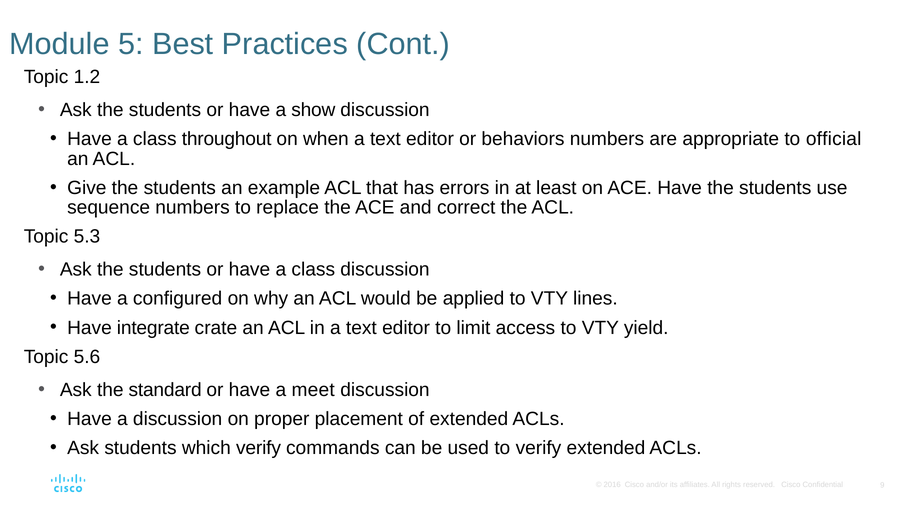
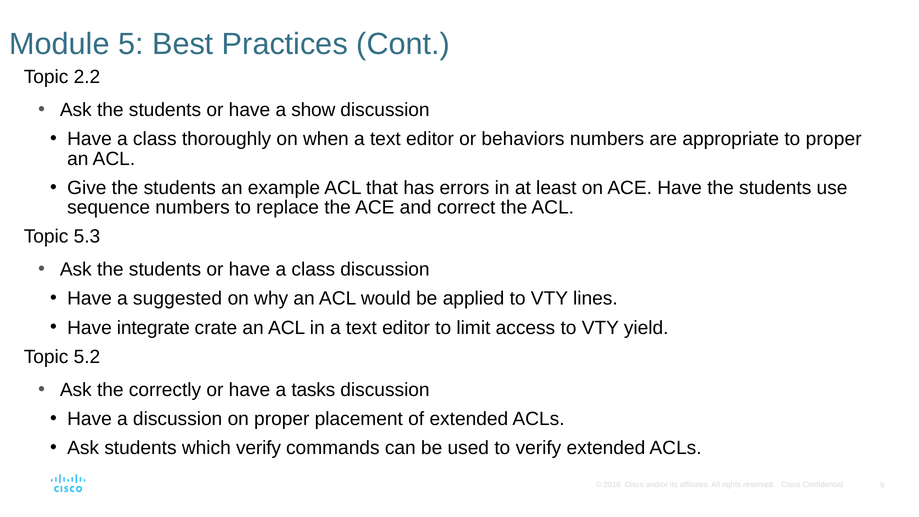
1.2: 1.2 -> 2.2
throughout: throughout -> thoroughly
to official: official -> proper
configured: configured -> suggested
5.6: 5.6 -> 5.2
standard: standard -> correctly
meet: meet -> tasks
